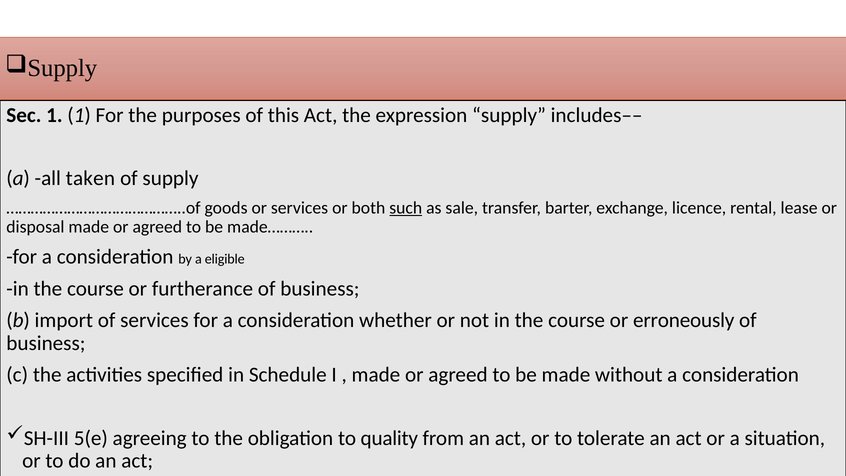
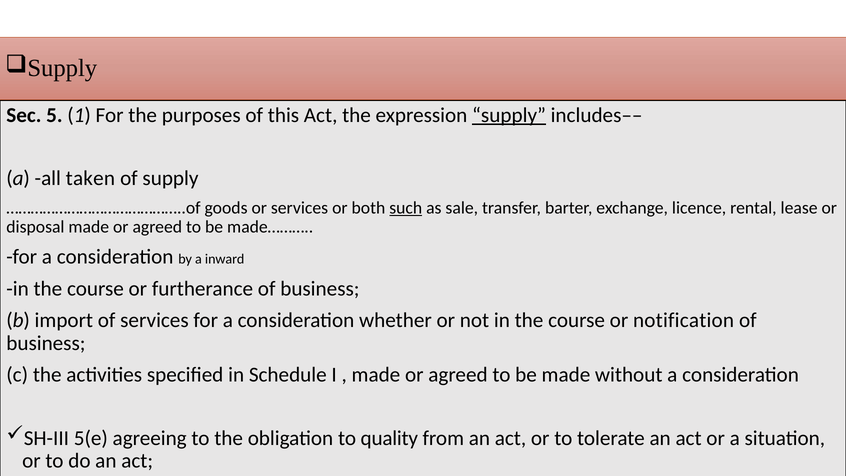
Sec 1: 1 -> 5
supply at (509, 115) underline: none -> present
eligible: eligible -> inward
erroneously: erroneously -> notification
